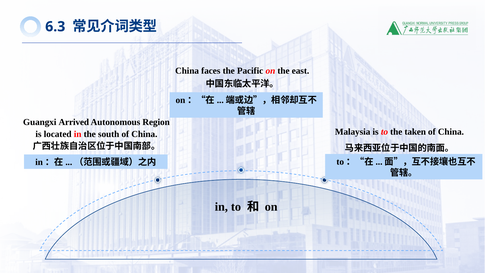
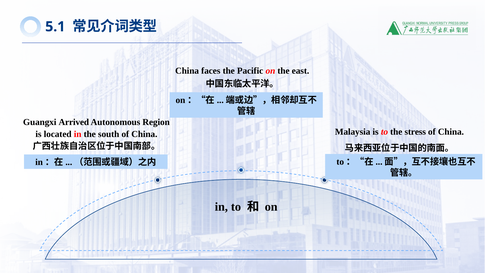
6.3: 6.3 -> 5.1
taken: taken -> stress
